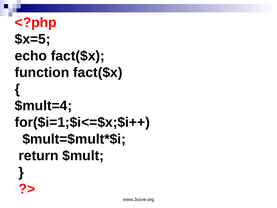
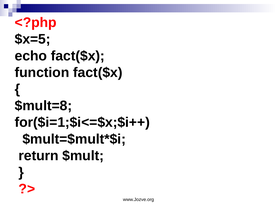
$mult=4: $mult=4 -> $mult=8
